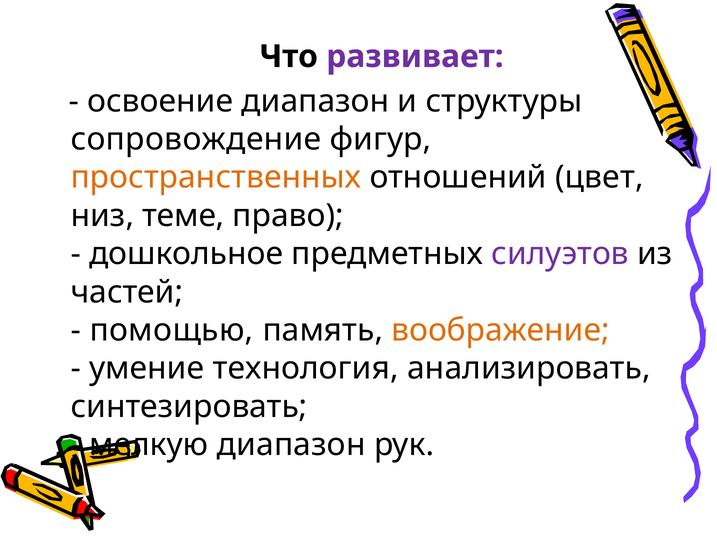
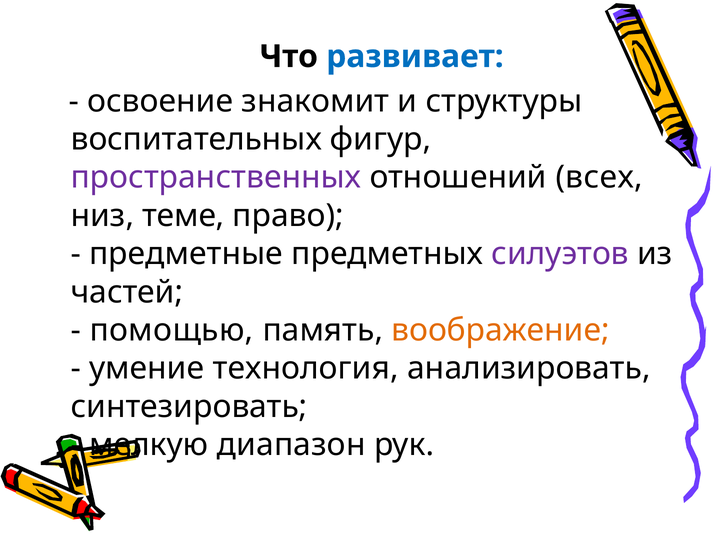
развивает colour: purple -> blue
освоение диапазон: диапазон -> знакомит
сопровождение: сопровождение -> воспитательных
пространственных colour: orange -> purple
цвет: цвет -> всех
дошкольное: дошкольное -> предметные
